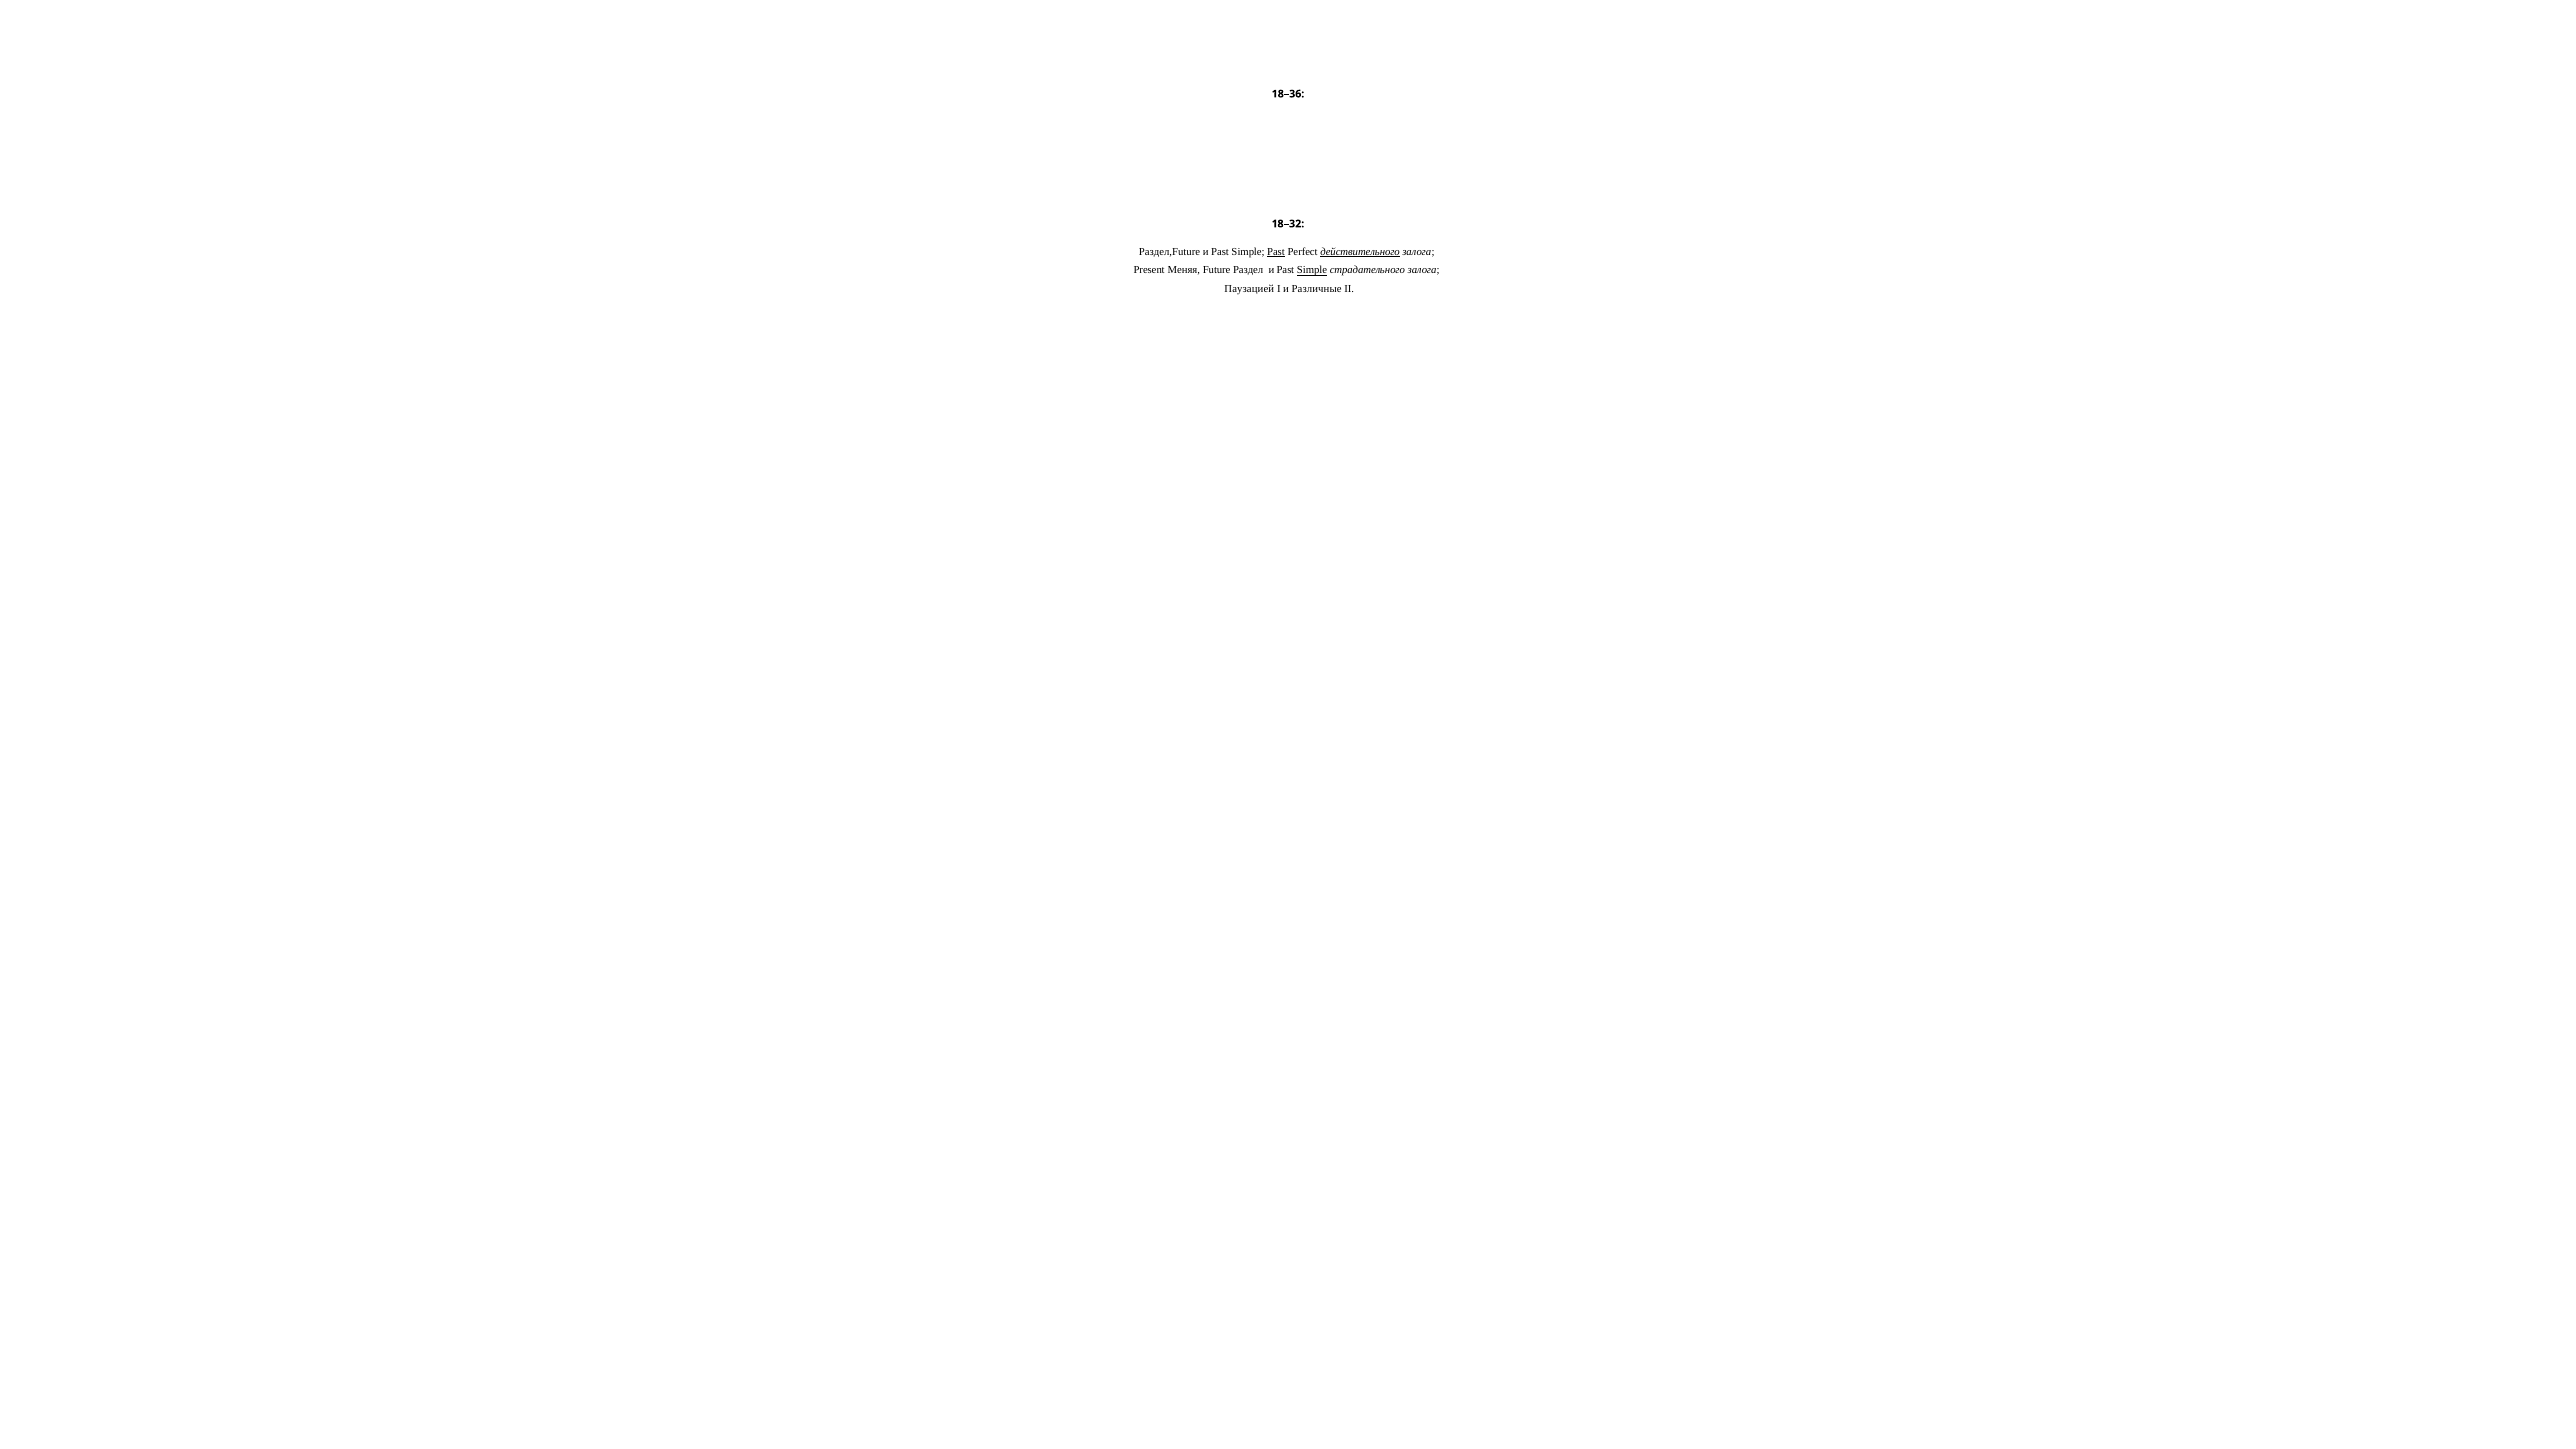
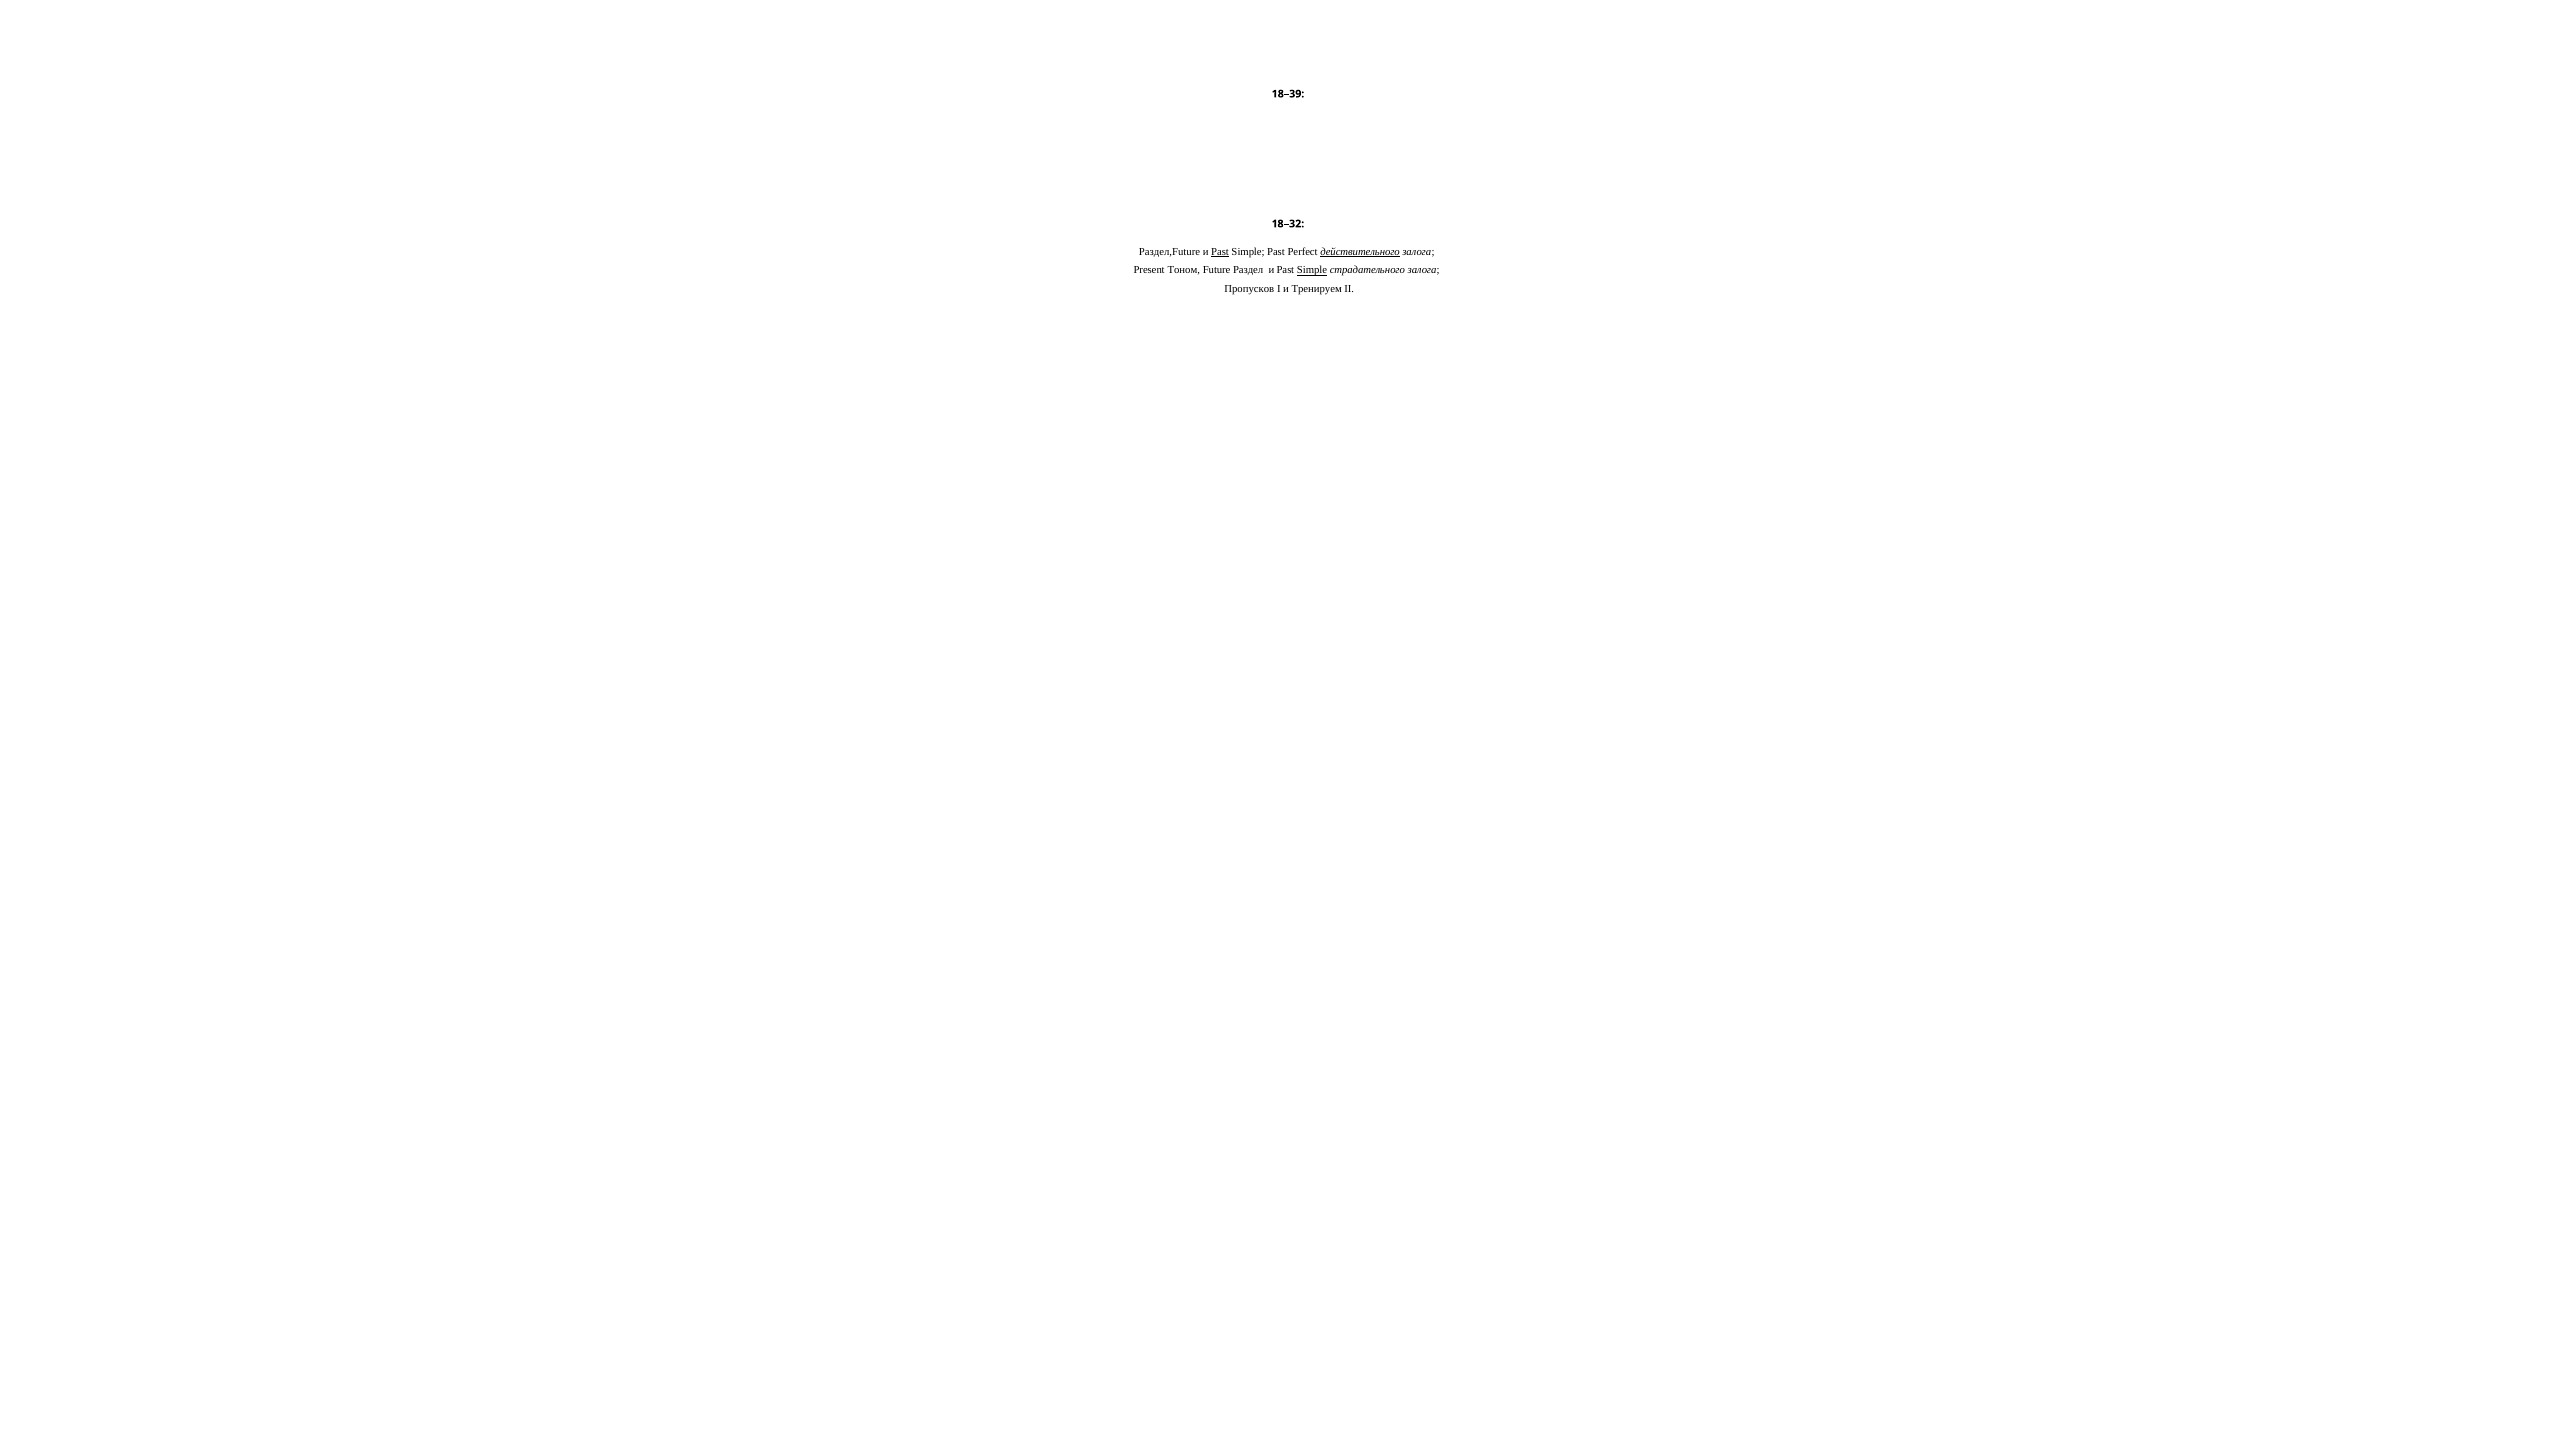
18–36: 18–36 -> 18–39
Past at (1220, 252) underline: none -> present
Past at (1276, 252) underline: present -> none
Меняя: Меняя -> Тоном
Паузацией: Паузацией -> Пропусков
Различные: Различные -> Тренируем
